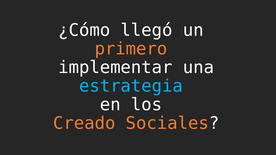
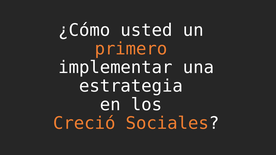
llegó: llegó -> usted
estrategia colour: light blue -> white
Creado: Creado -> Creció
